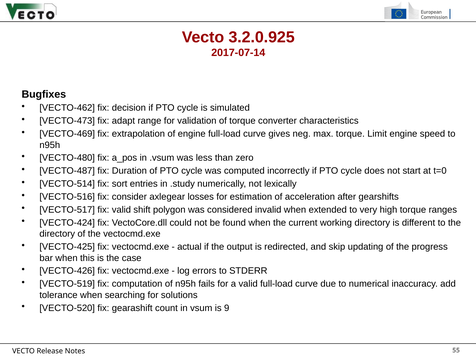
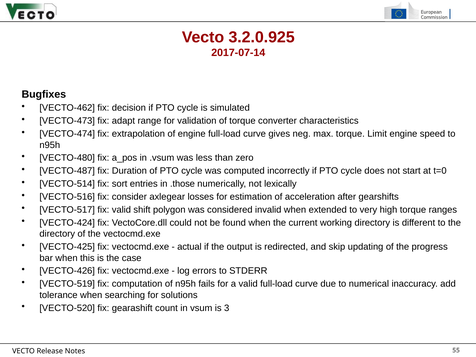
VECTO-469: VECTO-469 -> VECTO-474
.study: .study -> .those
9: 9 -> 3
